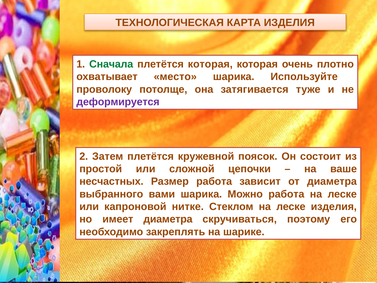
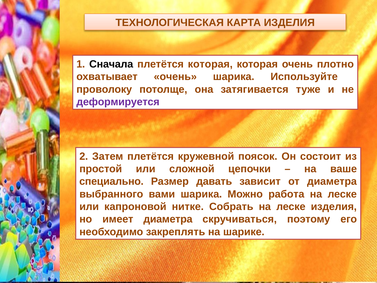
Сначала colour: green -> black
охватывает место: место -> очень
несчастных: несчастных -> специально
Размер работа: работа -> давать
Стеклом: Стеклом -> Собрать
